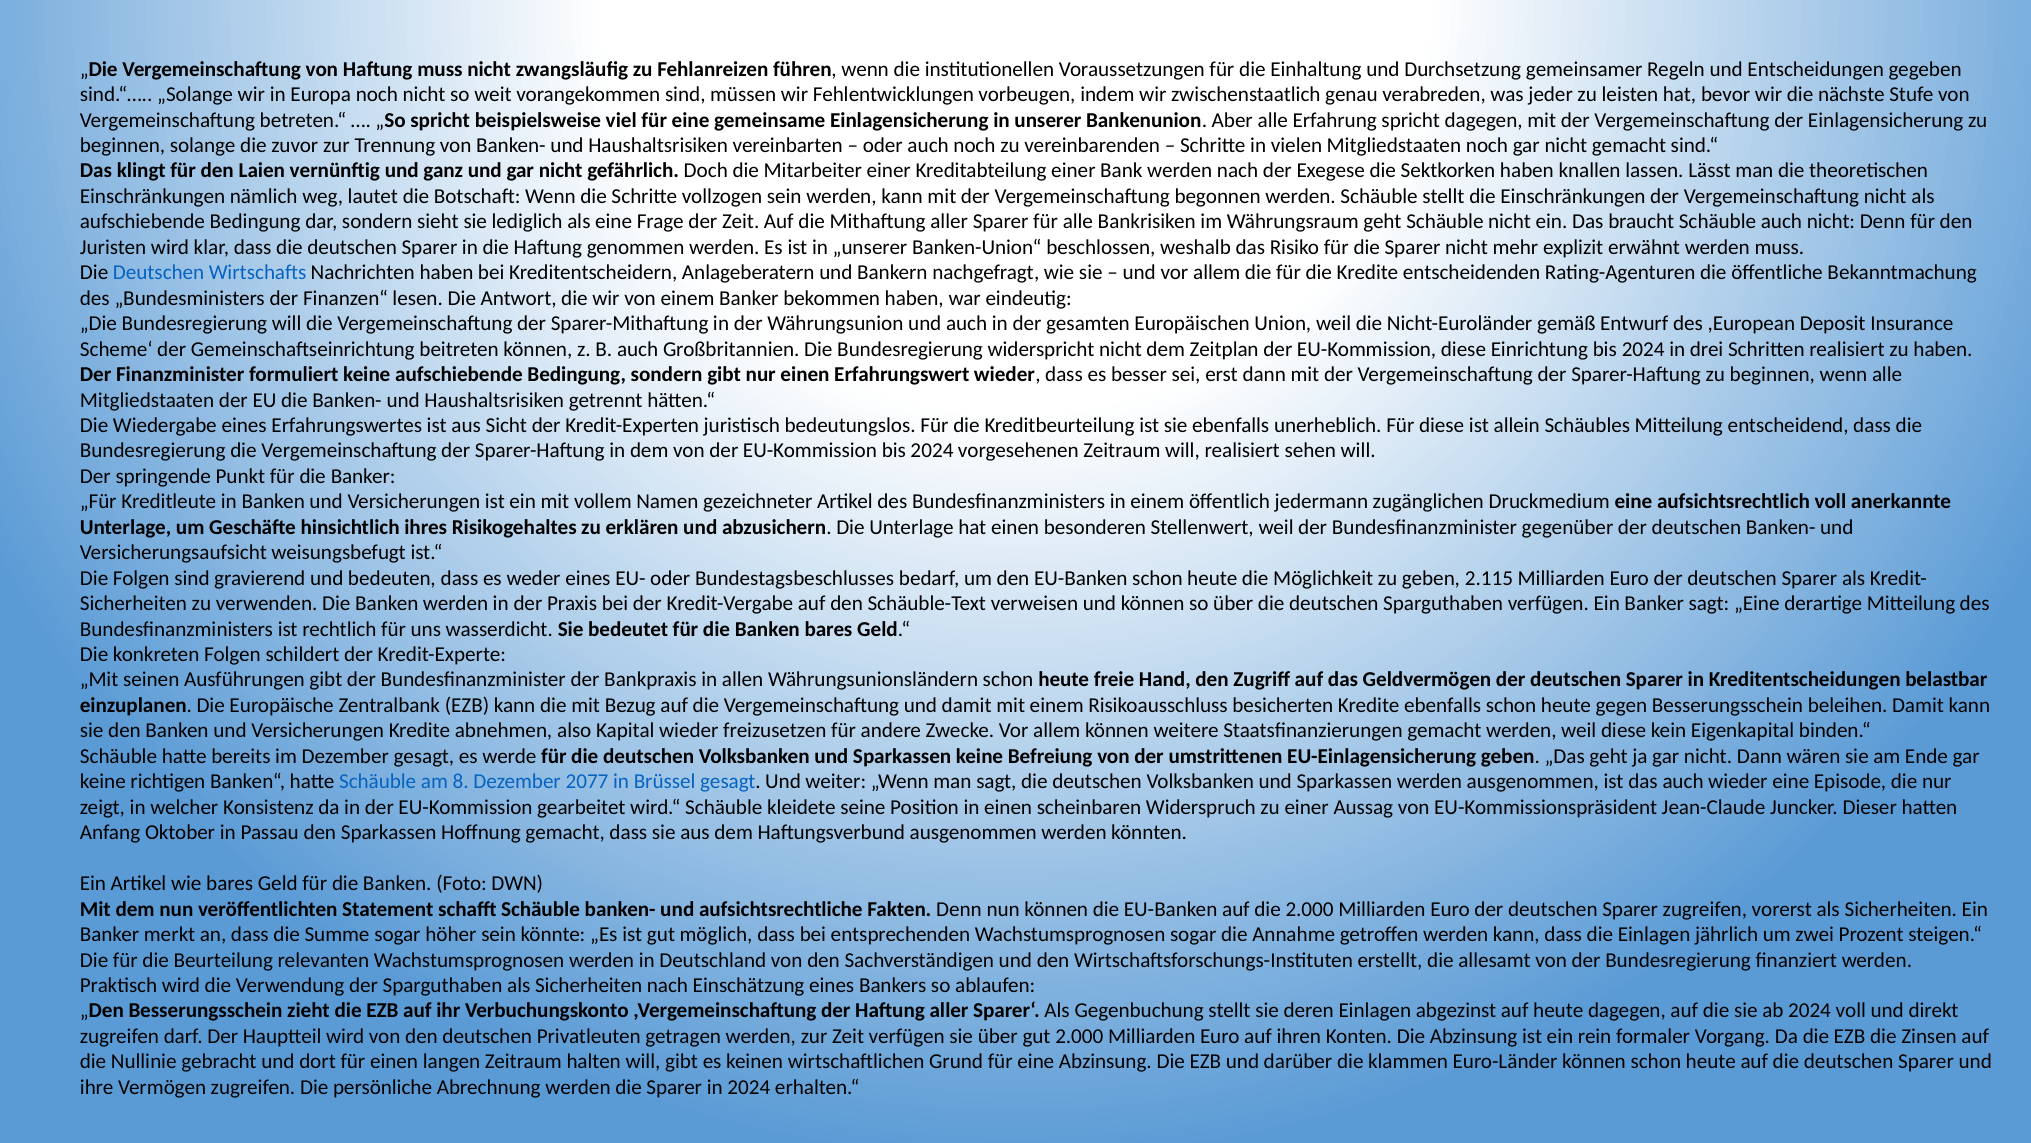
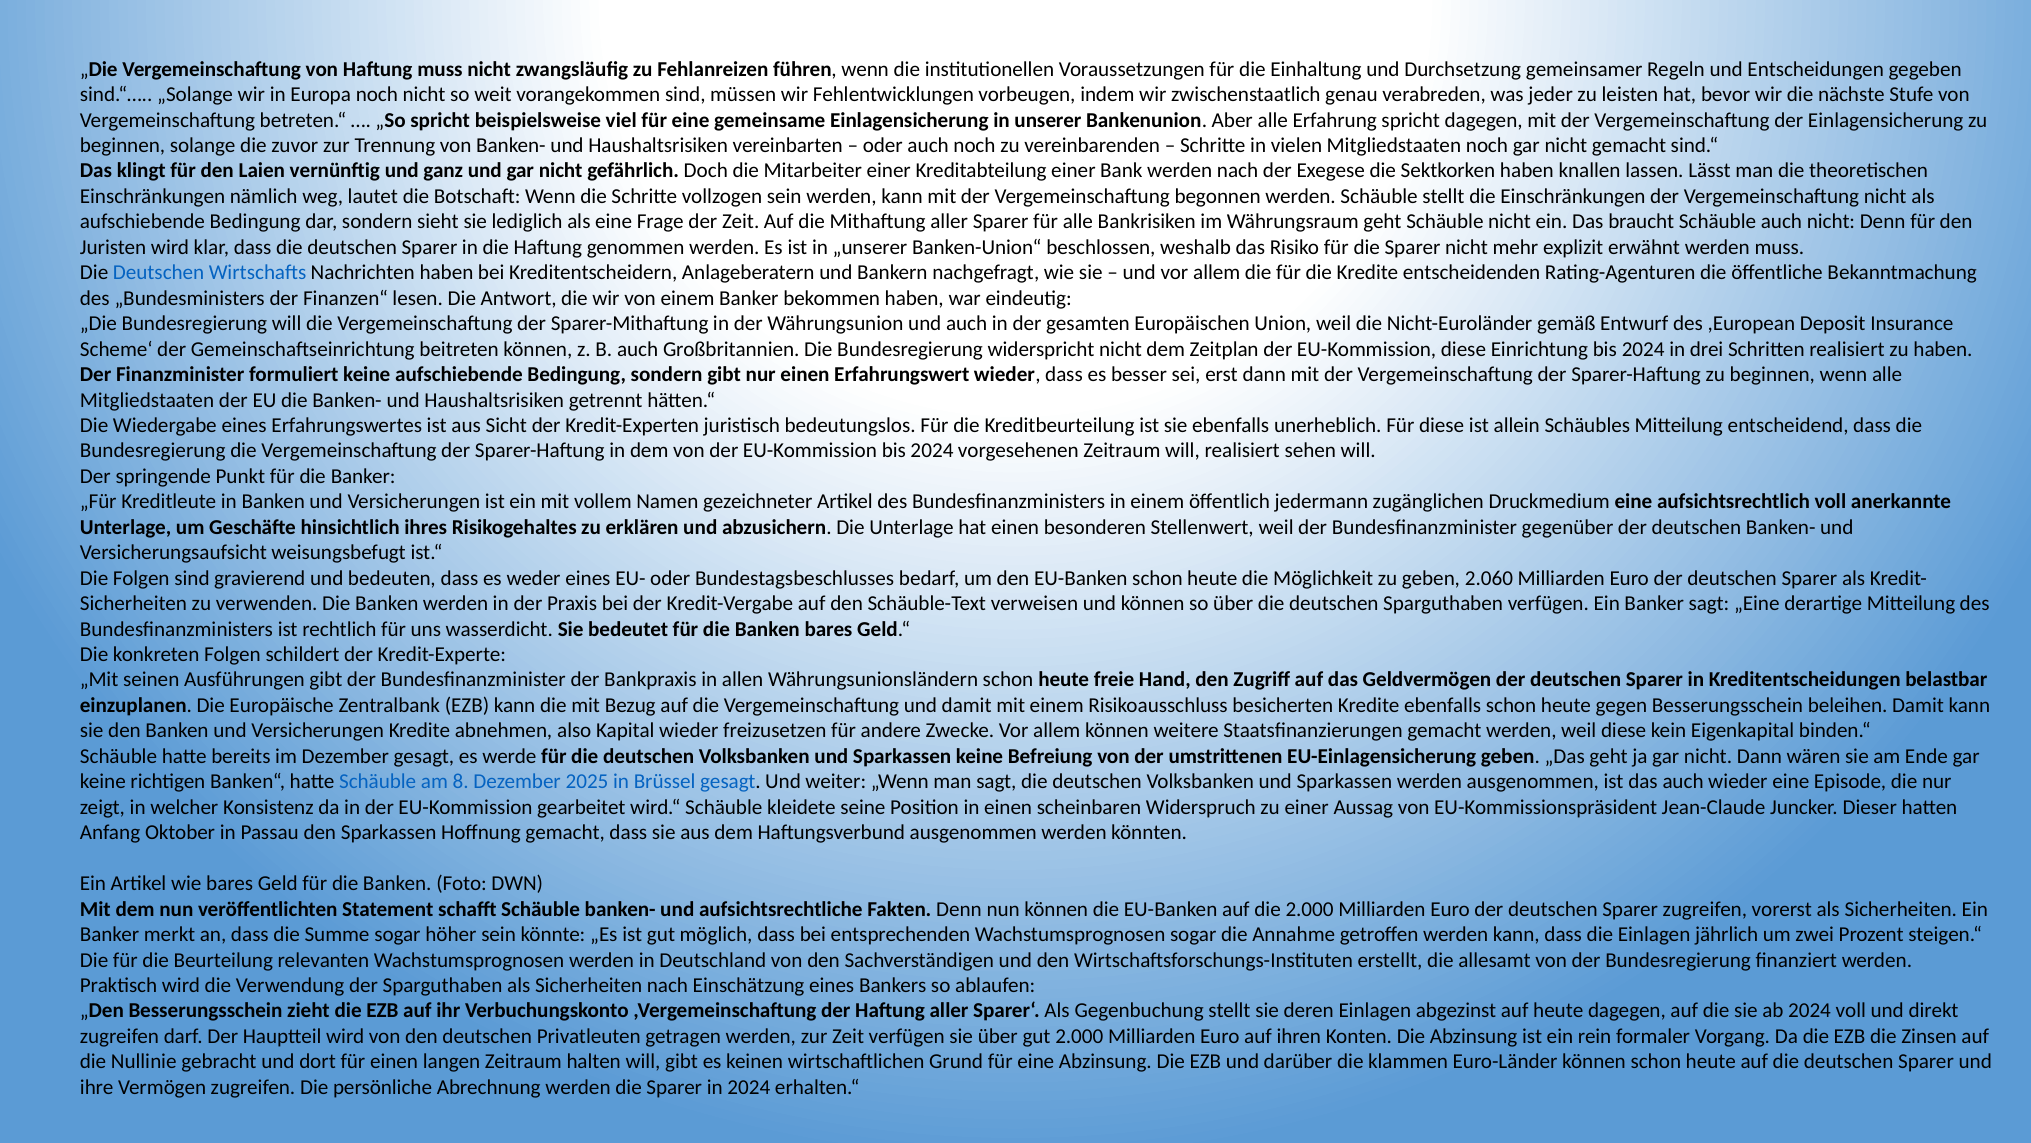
2.115: 2.115 -> 2.060
2077: 2077 -> 2025
